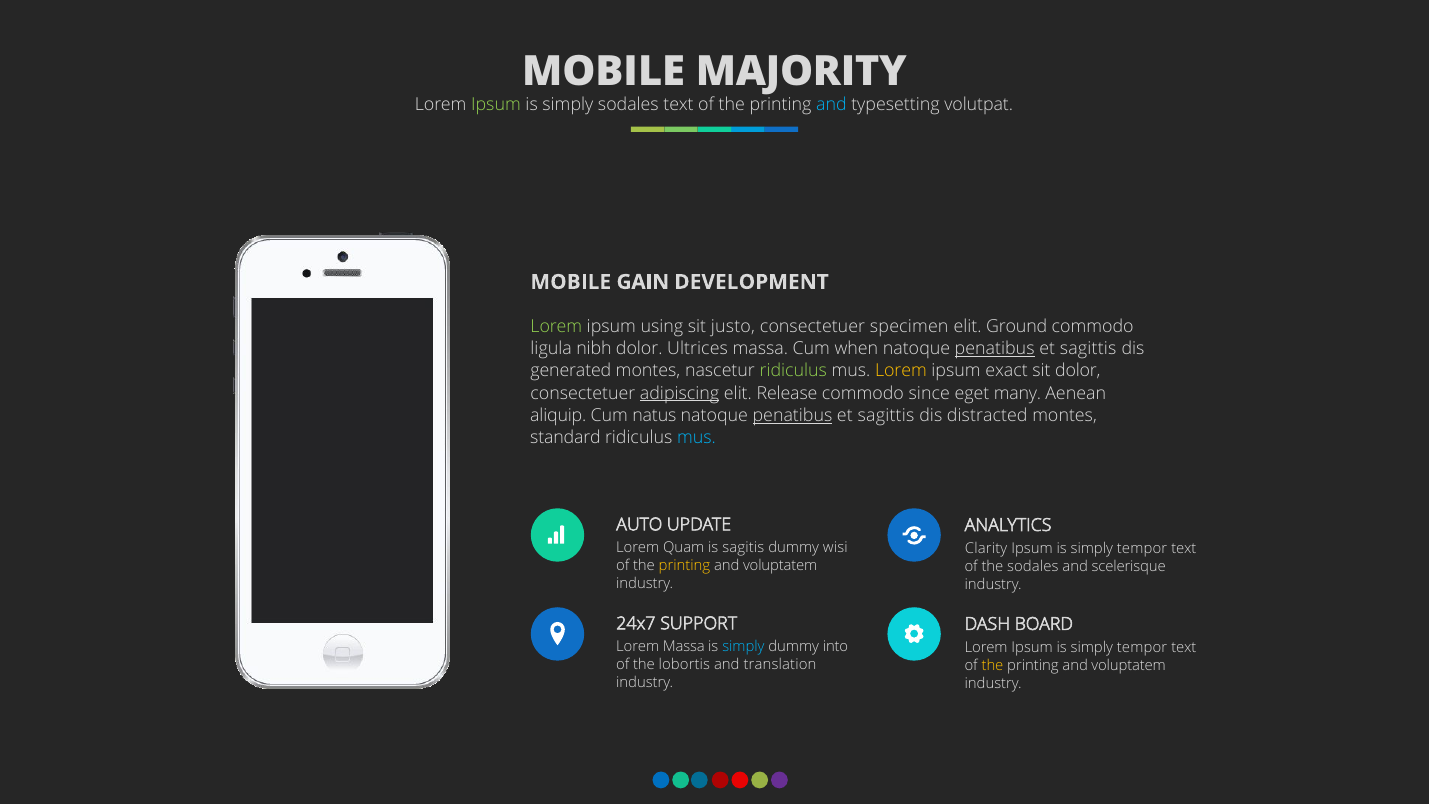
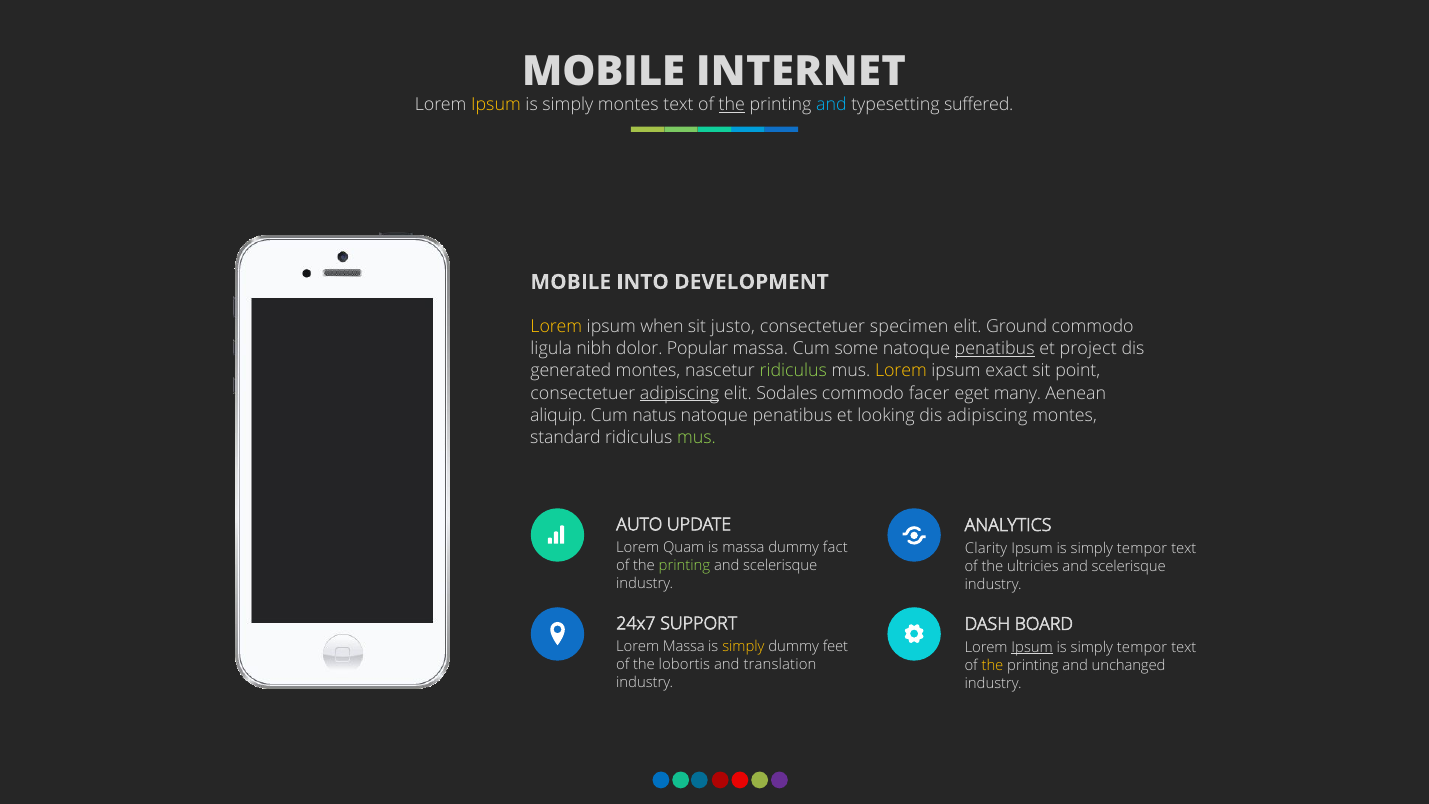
MAJORITY: MAJORITY -> INTERNET
Ipsum at (496, 105) colour: light green -> yellow
simply sodales: sodales -> montes
the at (732, 105) underline: none -> present
volutpat: volutpat -> suffered
GAIN: GAIN -> INTO
Lorem at (556, 326) colour: light green -> yellow
using: using -> when
Ultrices: Ultrices -> Popular
when: when -> some
sagittis at (1088, 349): sagittis -> project
sit dolor: dolor -> point
Release: Release -> Sodales
since: since -> facer
penatibus at (793, 415) underline: present -> none
sagittis at (886, 415): sagittis -> looking
dis distracted: distracted -> adipiscing
mus at (696, 438) colour: light blue -> light green
is sagitis: sagitis -> massa
wisi: wisi -> fact
printing at (684, 566) colour: yellow -> light green
voluptatem at (780, 566): voluptatem -> scelerisque
the sodales: sodales -> ultricies
simply at (743, 647) colour: light blue -> yellow
into: into -> feet
Ipsum at (1032, 647) underline: none -> present
voluptatem at (1129, 665): voluptatem -> unchanged
